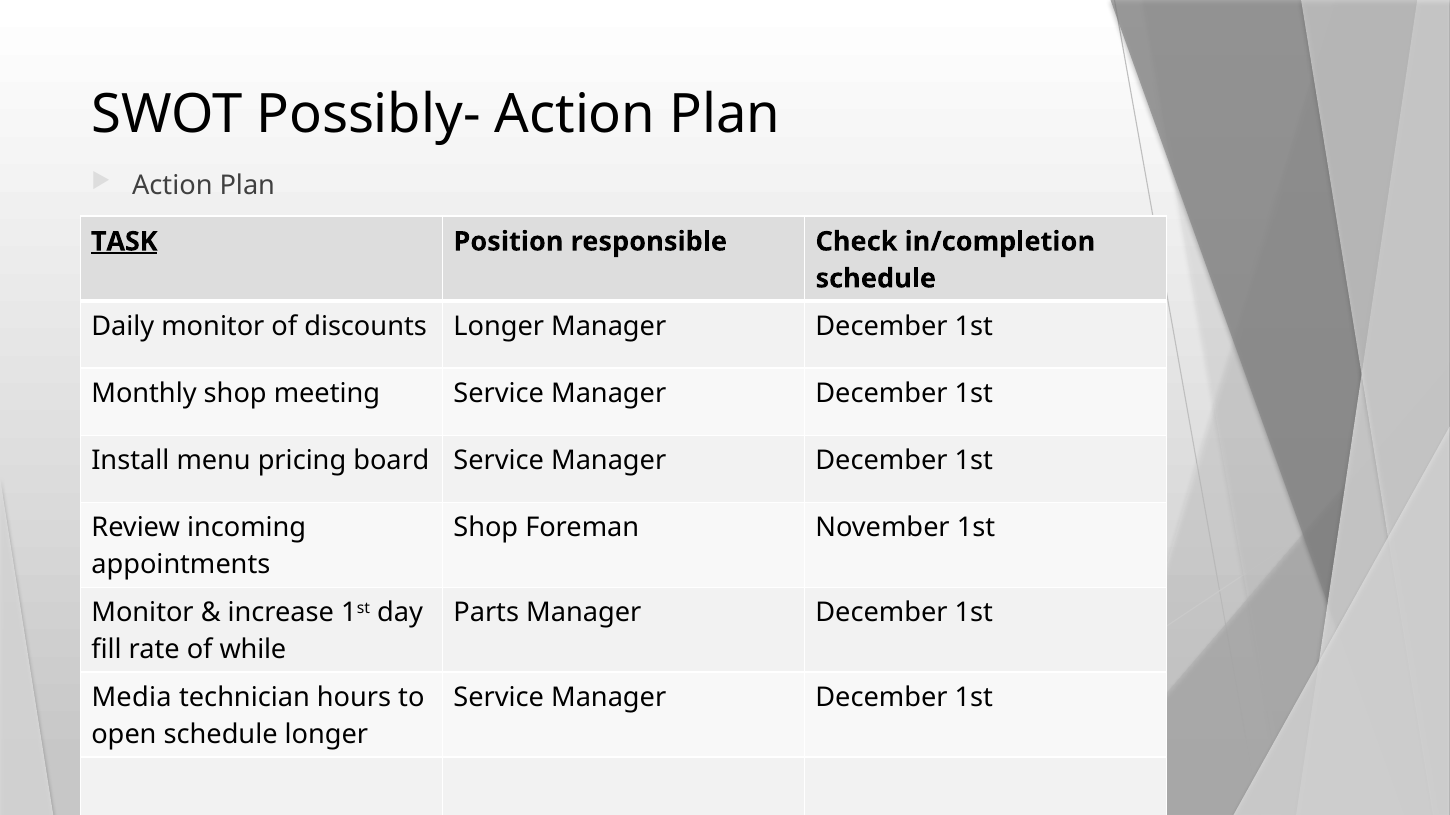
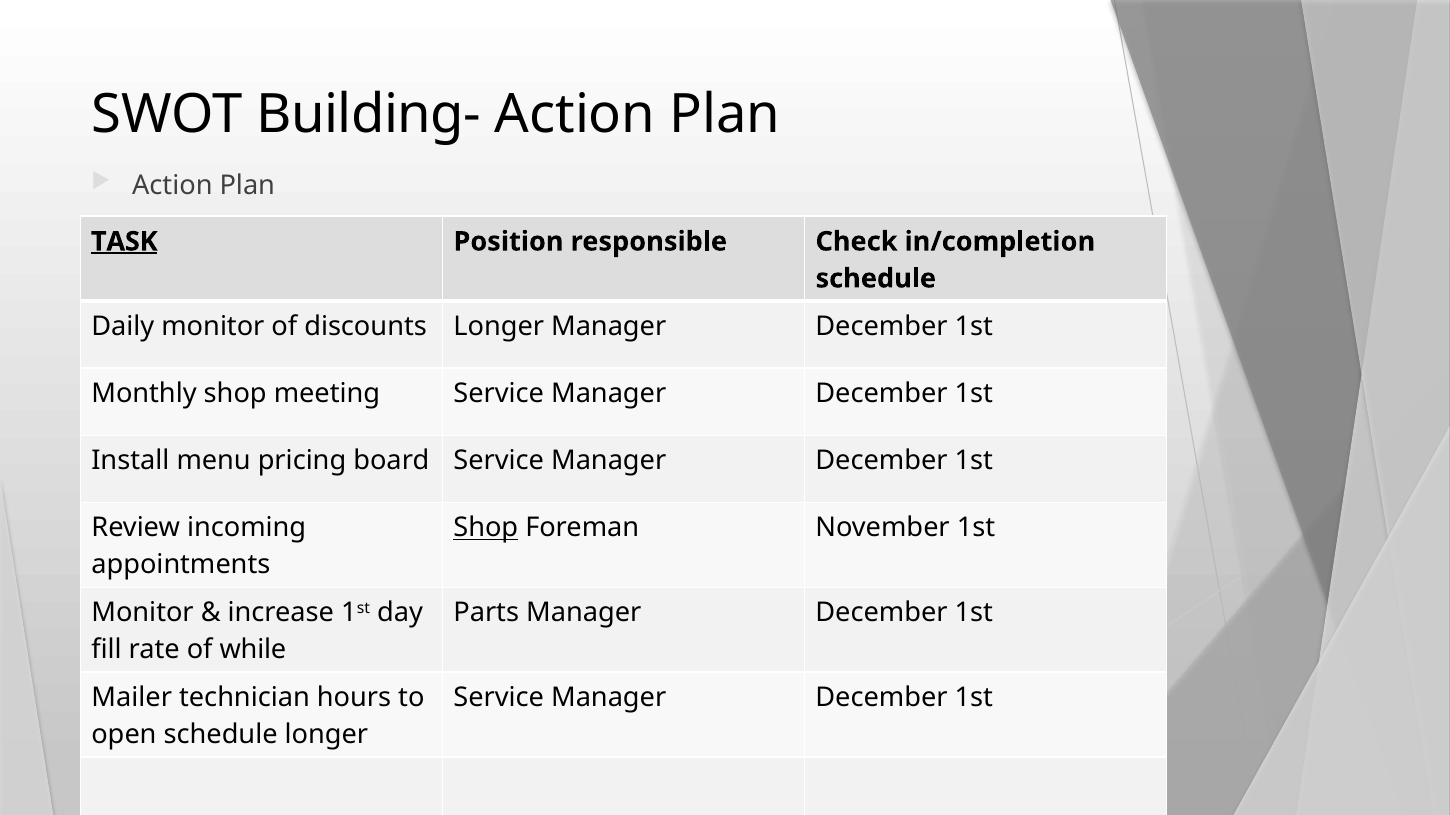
Possibly-: Possibly- -> Building-
Shop at (486, 528) underline: none -> present
Media: Media -> Mailer
